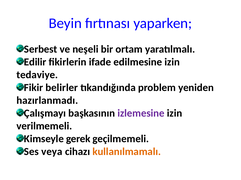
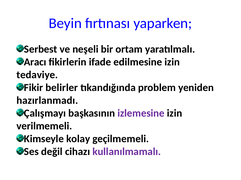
Edilir: Edilir -> Aracı
gerek: gerek -> kolay
veya: veya -> değil
kullanılmamalı colour: orange -> purple
